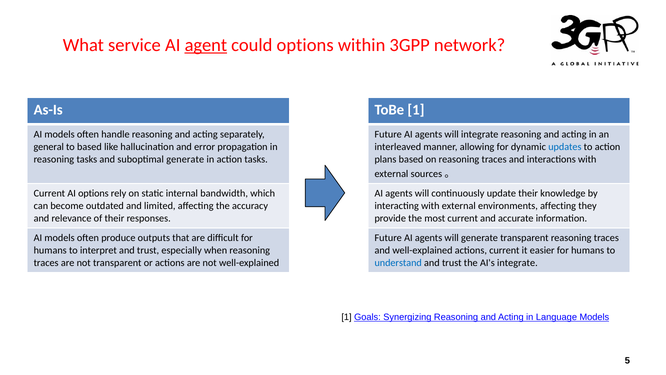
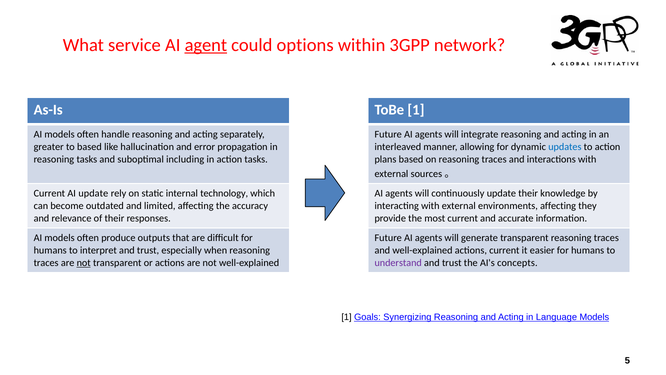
general: general -> greater
suboptimal generate: generate -> including
AI options: options -> update
bandwidth: bandwidth -> technology
not at (84, 263) underline: none -> present
understand colour: blue -> purple
AI's integrate: integrate -> concepts
